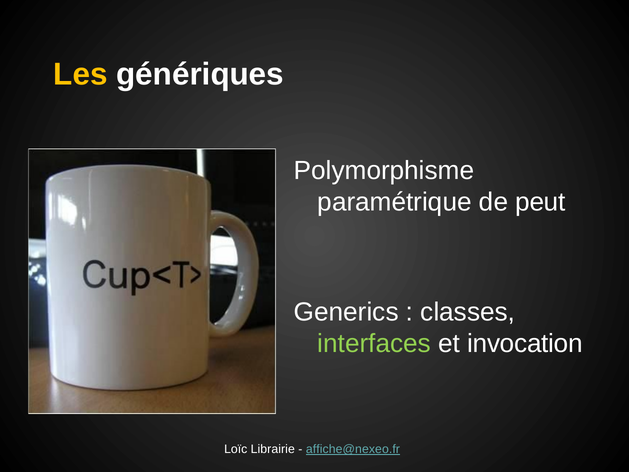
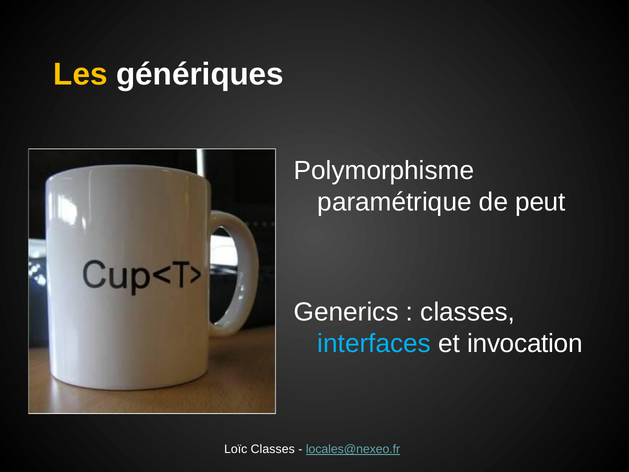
interfaces colour: light green -> light blue
Loïc Librairie: Librairie -> Classes
affiche@nexeo.fr: affiche@nexeo.fr -> locales@nexeo.fr
